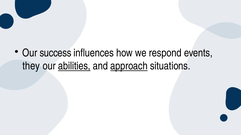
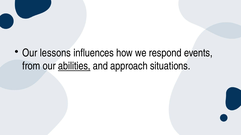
success: success -> lessons
they: they -> from
approach underline: present -> none
